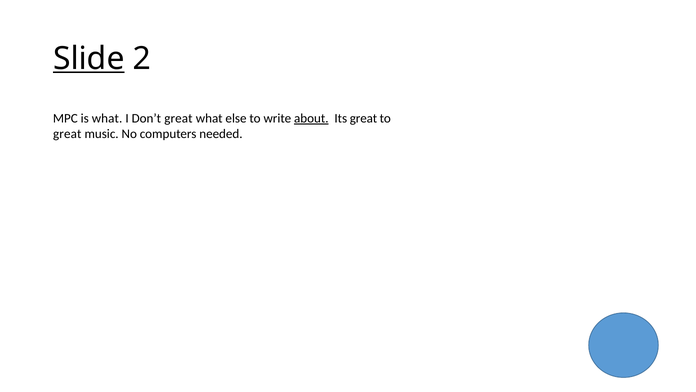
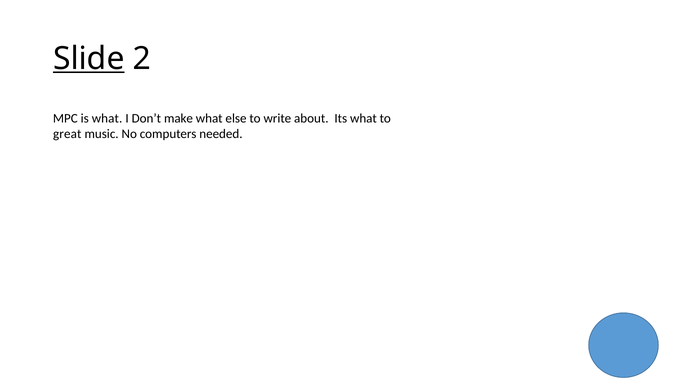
Don’t great: great -> make
about underline: present -> none
Its great: great -> what
